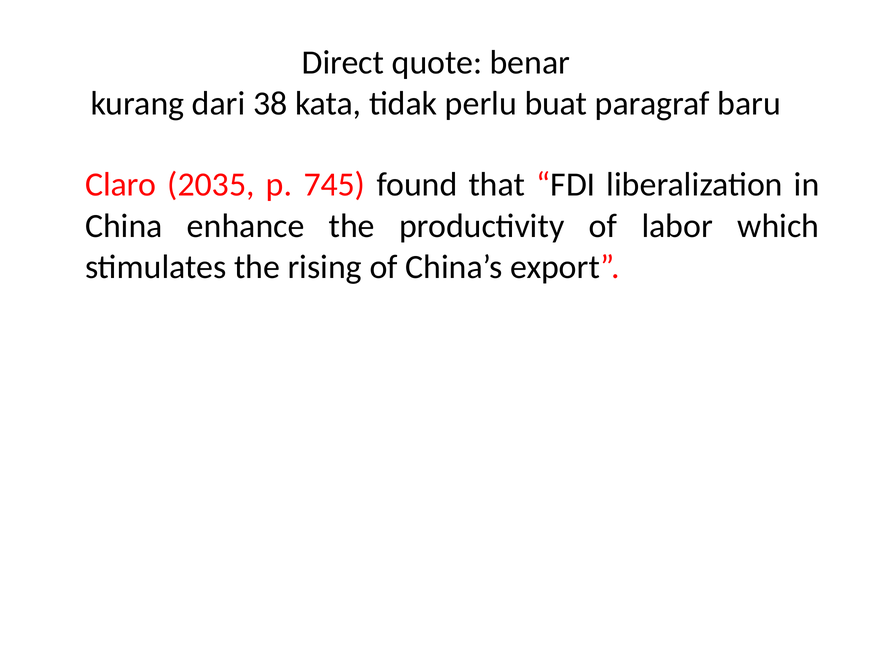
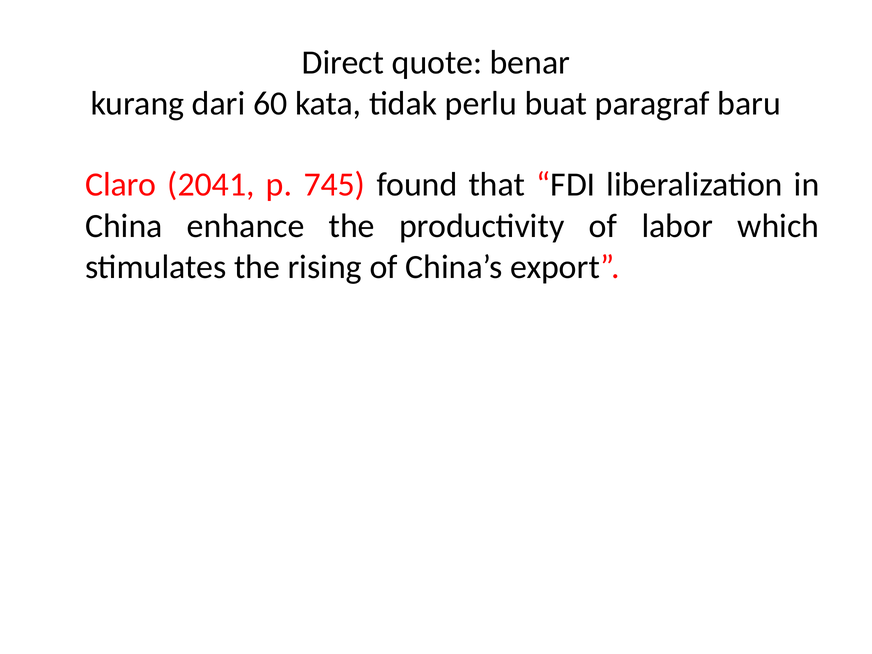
38: 38 -> 60
2035: 2035 -> 2041
